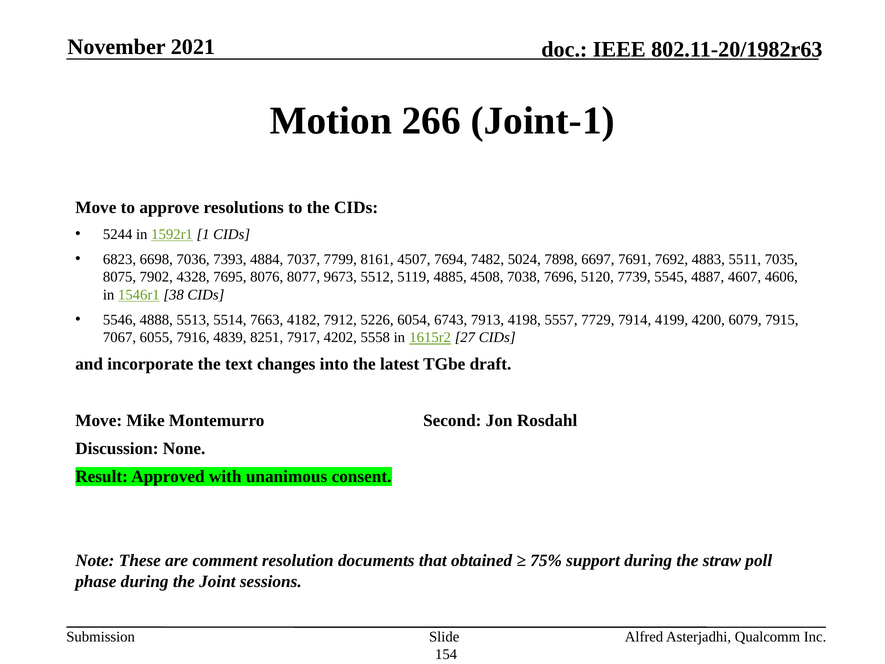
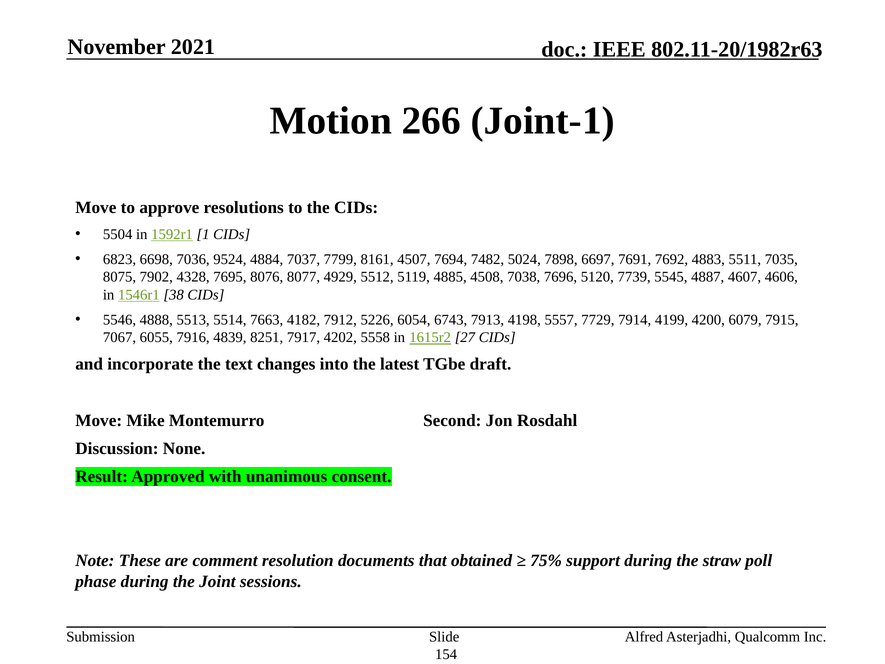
5244: 5244 -> 5504
7393: 7393 -> 9524
9673: 9673 -> 4929
